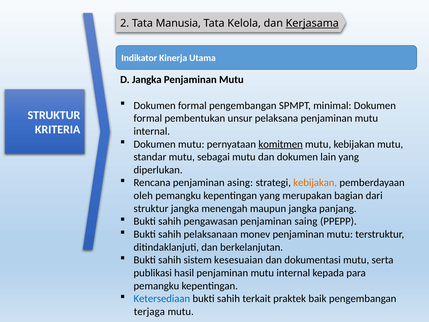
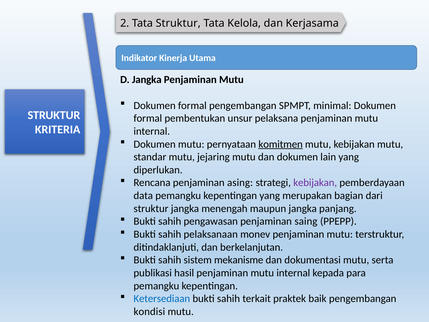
Tata Manusia: Manusia -> Struktur
Kerjasama underline: present -> none
sebagai: sebagai -> jejaring
kebijakan at (315, 183) colour: orange -> purple
oleh: oleh -> data
kesesuaian: kesesuaian -> mekanisme
terjaga: terjaga -> kondisi
